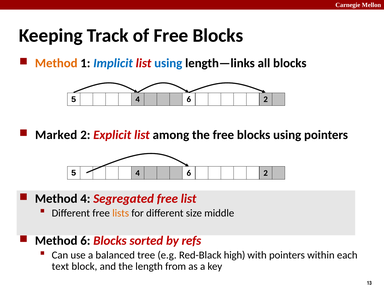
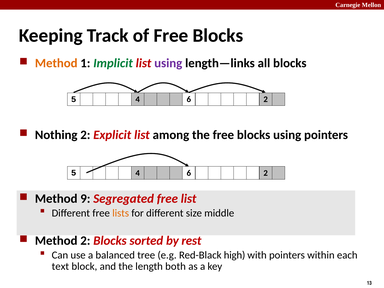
Implicit colour: blue -> green
using at (168, 63) colour: blue -> purple
Marked: Marked -> Nothing
Method 4: 4 -> 9
Method 6: 6 -> 2
refs: refs -> rest
from: from -> both
